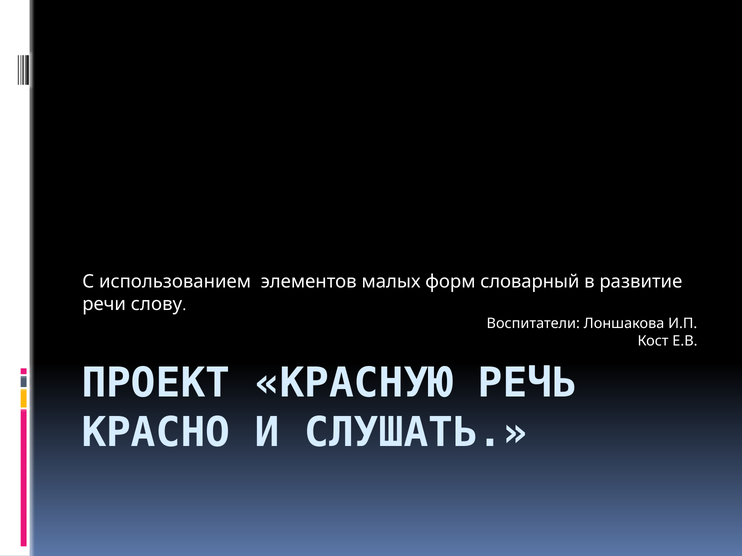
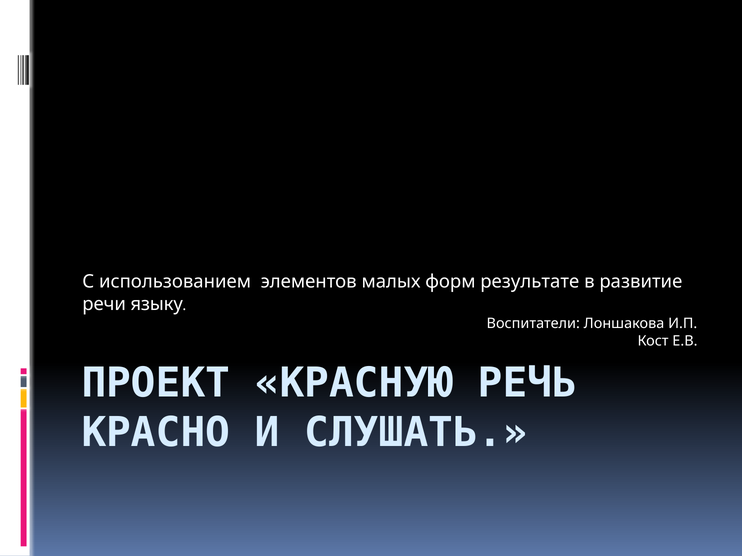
словарный: словарный -> результате
слову: слову -> языку
